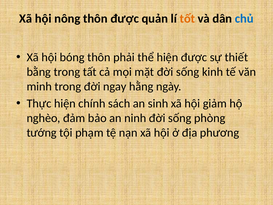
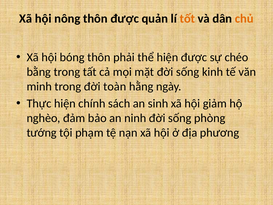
chủ colour: blue -> orange
thiết: thiết -> chéo
ngay: ngay -> toàn
